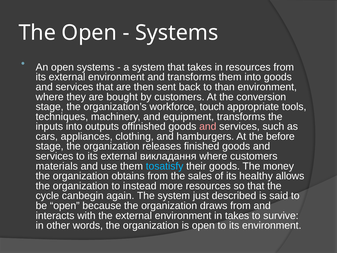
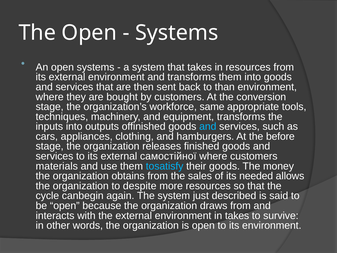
touch: touch -> same
and at (208, 126) colour: pink -> light blue
викладання: викладання -> самостійної
healthy: healthy -> needed
instead: instead -> despite
